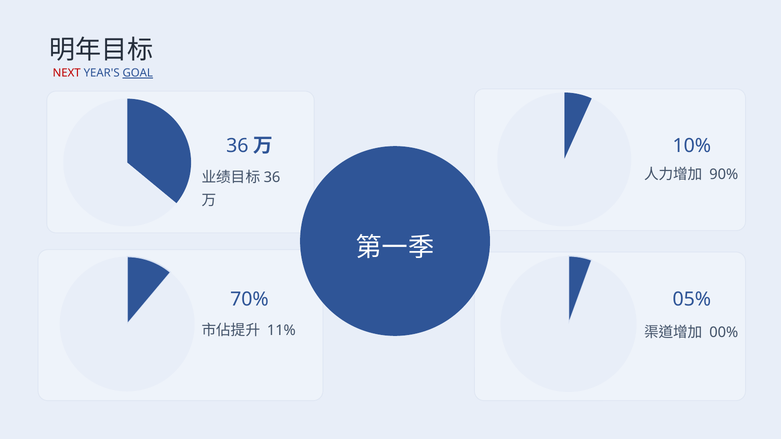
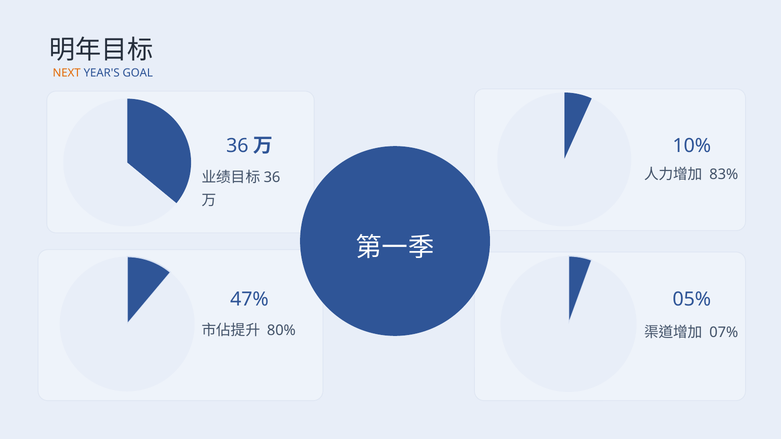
NEXT colour: red -> orange
GOAL underline: present -> none
90%: 90% -> 83%
70%: 70% -> 47%
11%: 11% -> 80%
00%: 00% -> 07%
